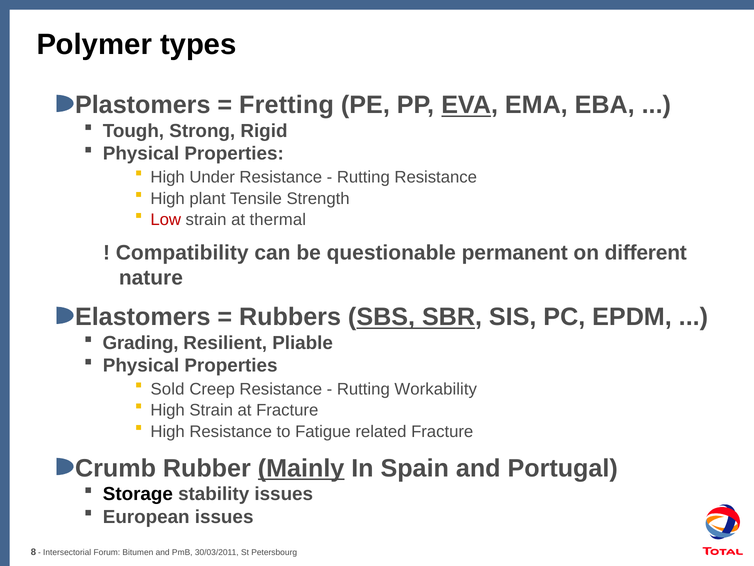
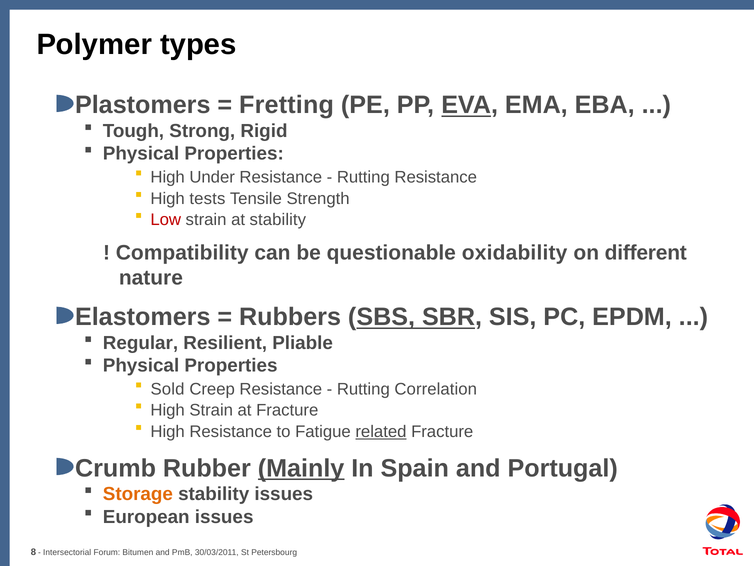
plant: plant -> tests
at thermal: thermal -> stability
permanent: permanent -> oxidability
Grading: Grading -> Regular
Workability: Workability -> Correlation
related underline: none -> present
Storage colour: black -> orange
